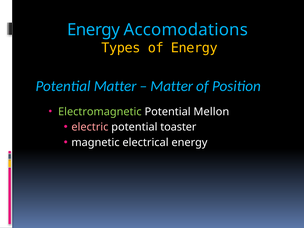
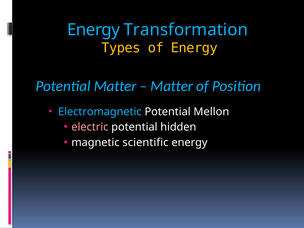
Accomodations: Accomodations -> Transformation
Electromagnetic colour: light green -> light blue
toaster: toaster -> hidden
electrical: electrical -> scientific
